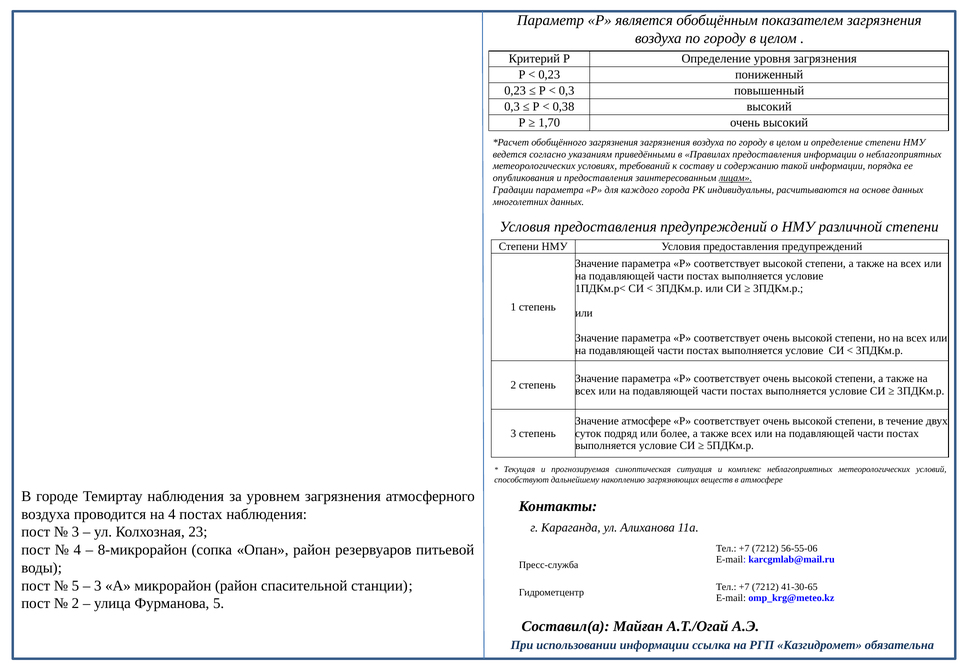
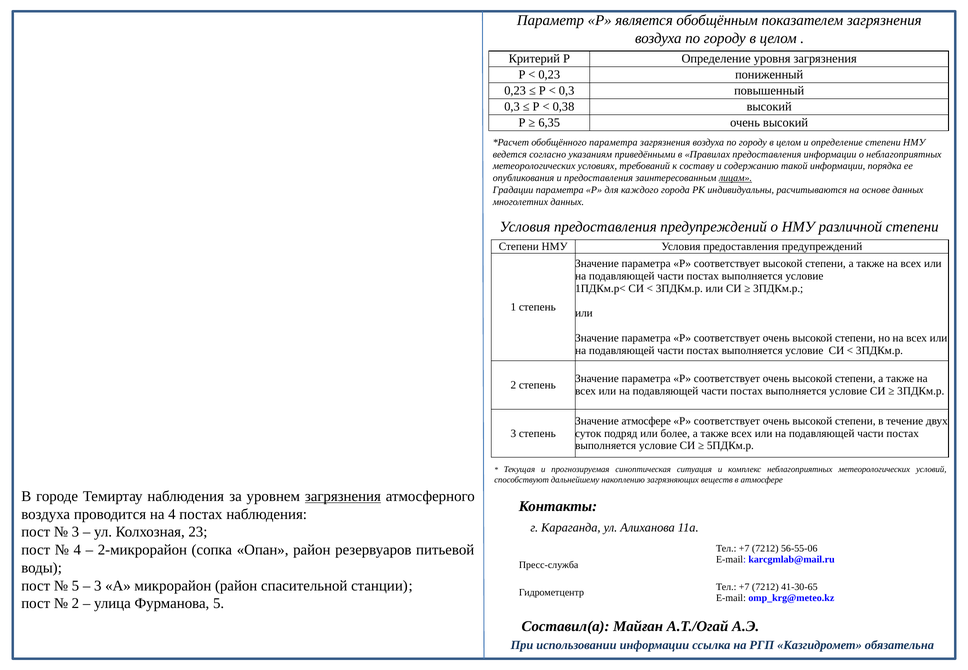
1,70: 1,70 -> 6,35
обобщённого загрязнения: загрязнения -> параметра
загрязнения at (343, 496) underline: none -> present
8-микрорайон: 8-микрорайон -> 2-микрорайон
